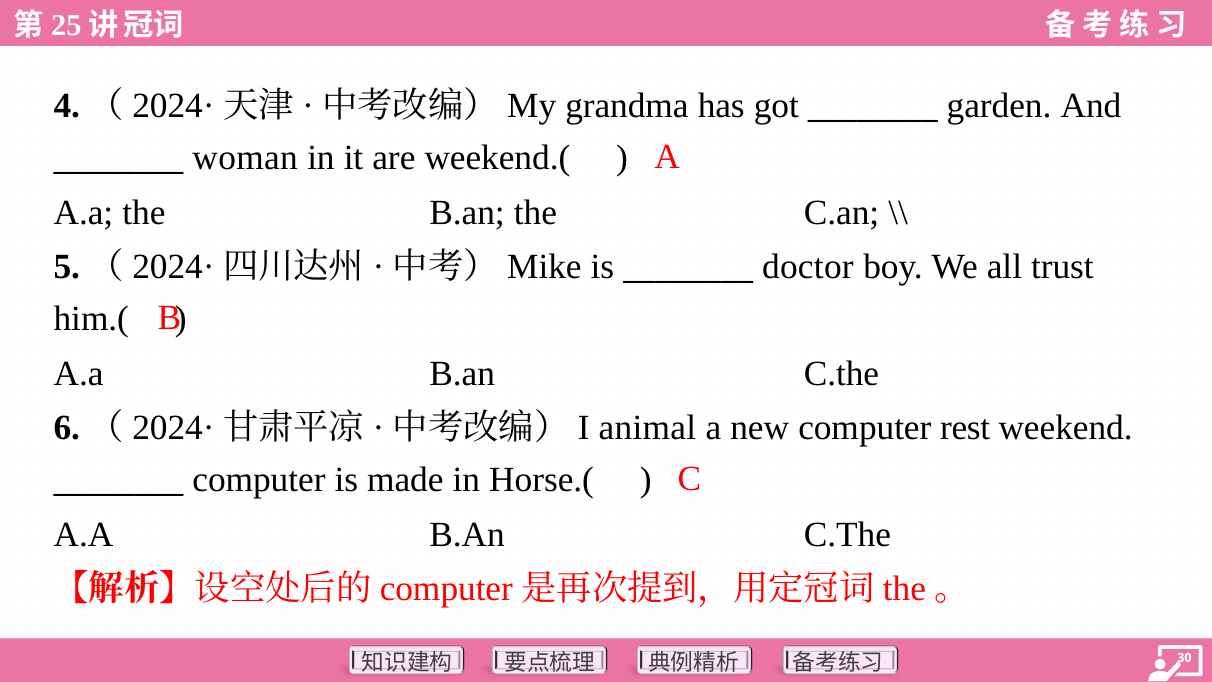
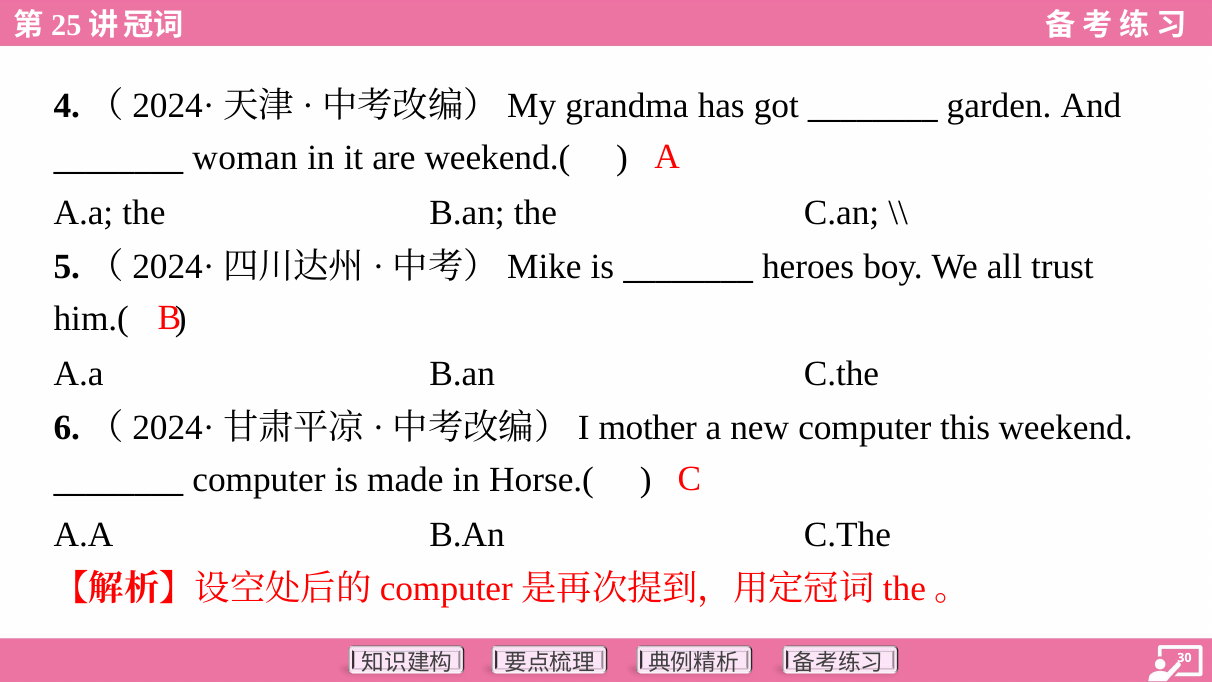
doctor: doctor -> heroes
animal: animal -> mother
rest: rest -> this
